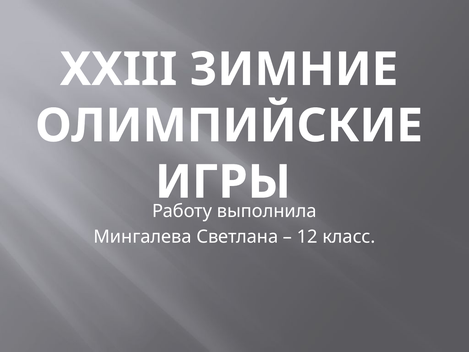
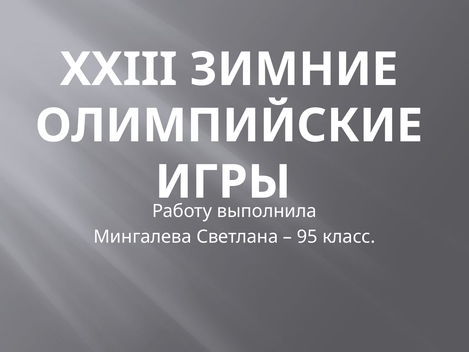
12: 12 -> 95
